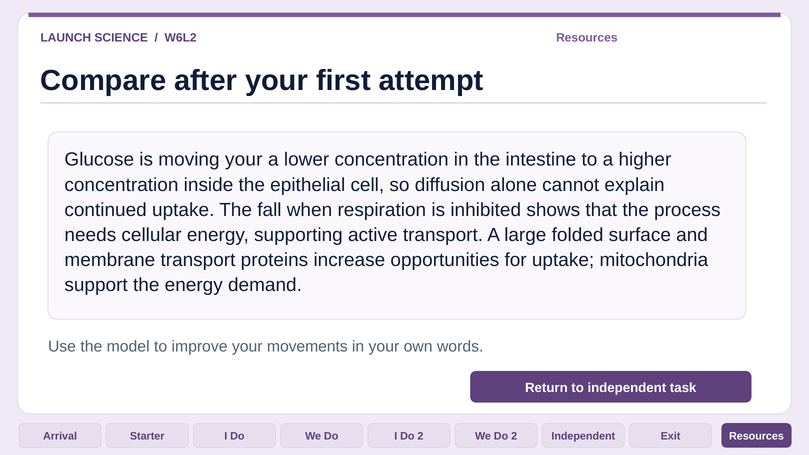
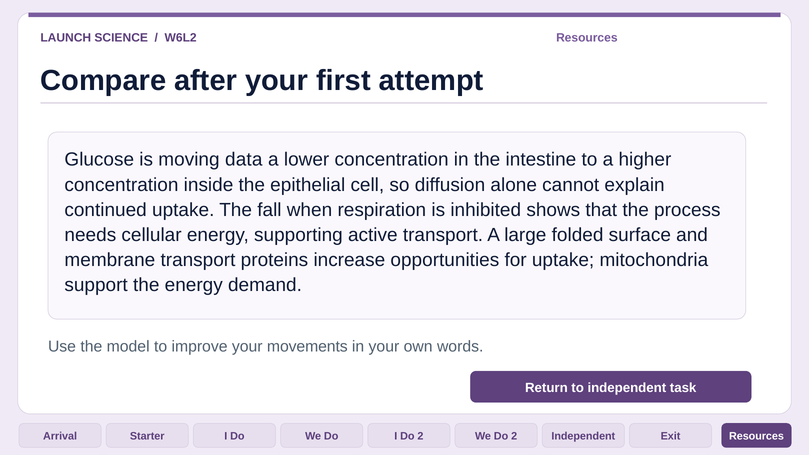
moving your: your -> data
